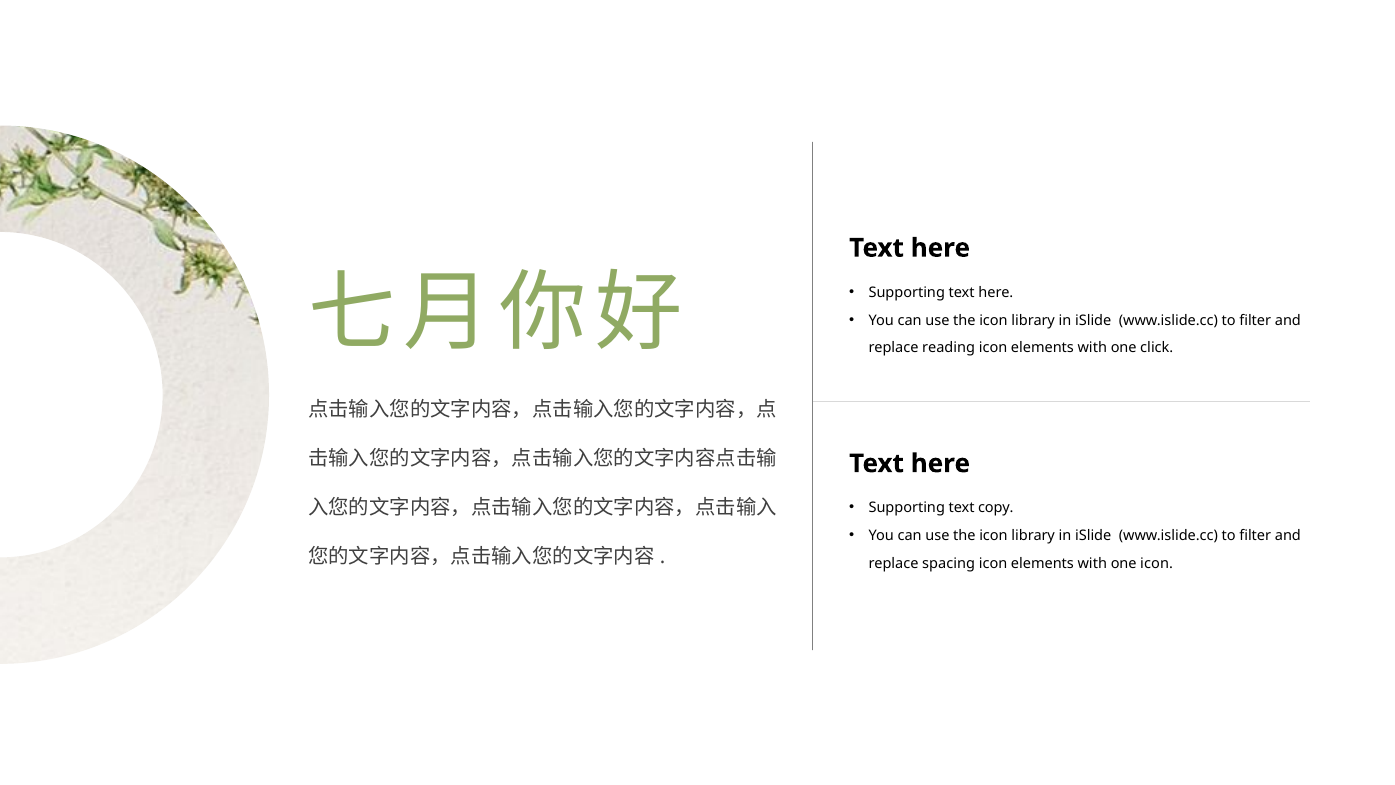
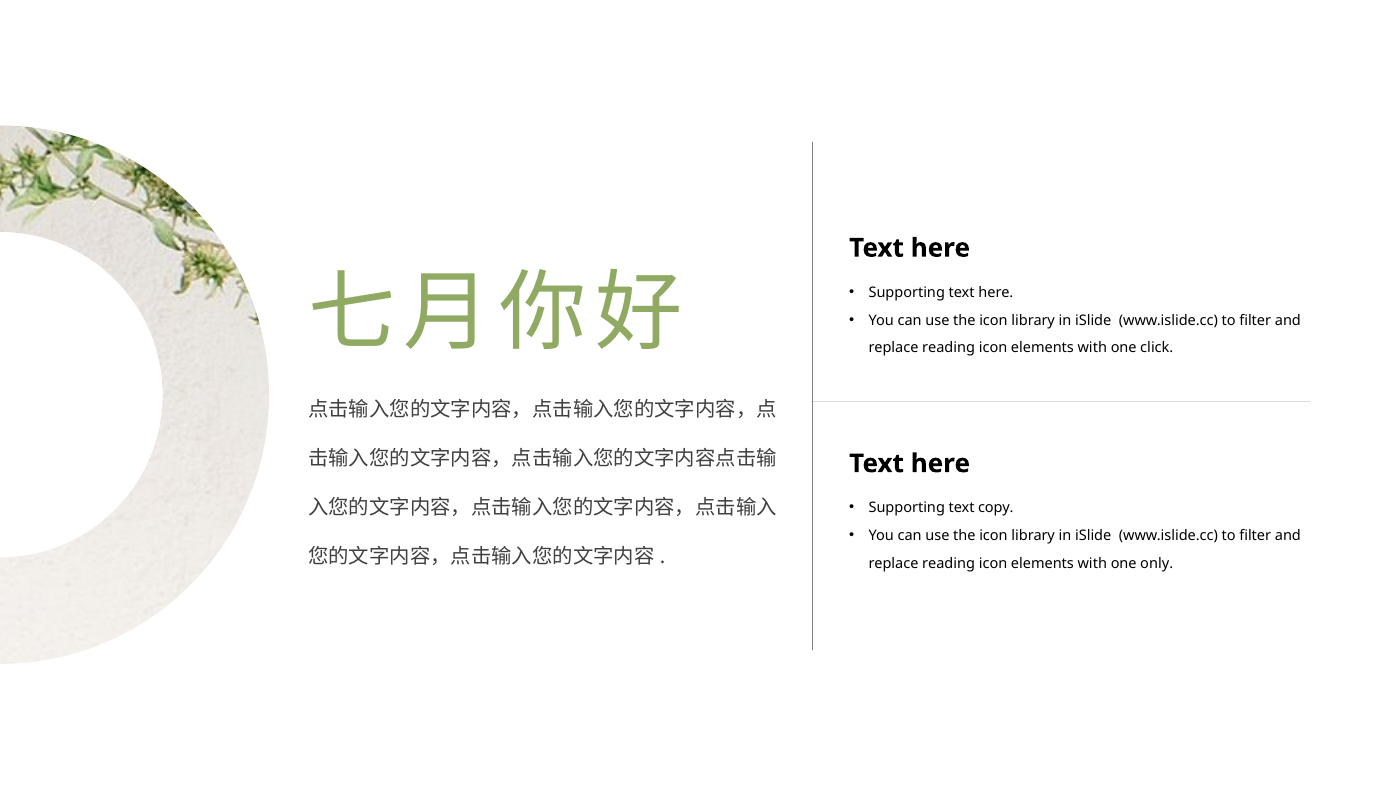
spacing at (949, 563): spacing -> reading
one icon: icon -> only
